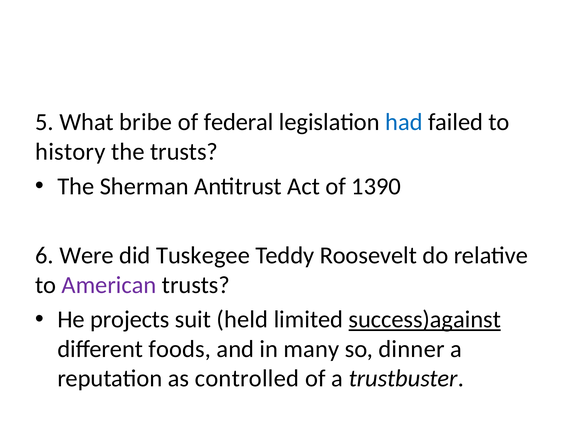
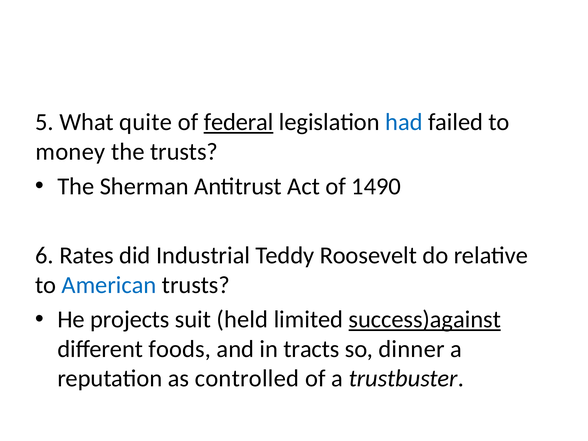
bribe: bribe -> quite
federal underline: none -> present
history: history -> money
1390: 1390 -> 1490
Were: Were -> Rates
Tuskegee: Tuskegee -> Industrial
American colour: purple -> blue
many: many -> tracts
